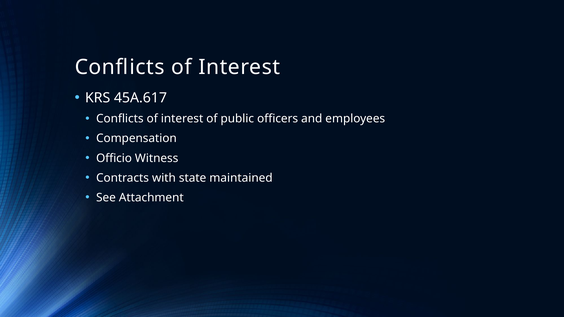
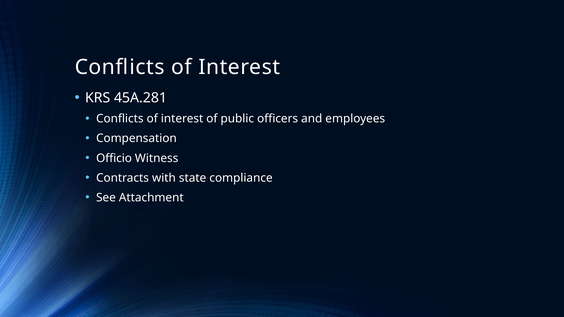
45A.617: 45A.617 -> 45A.281
maintained: maintained -> compliance
